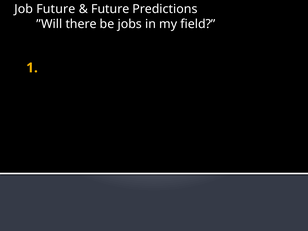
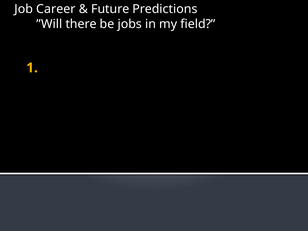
Job Future: Future -> Career
